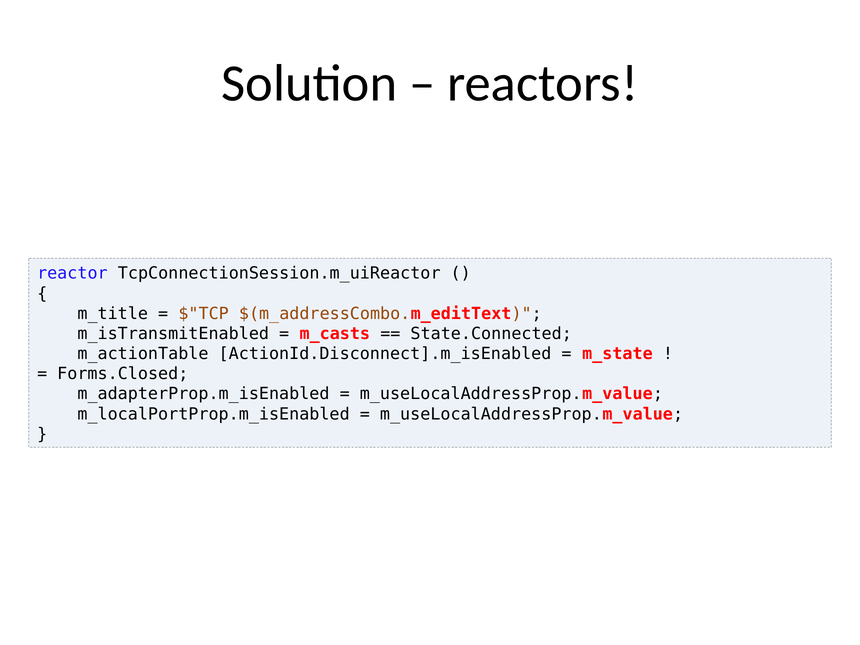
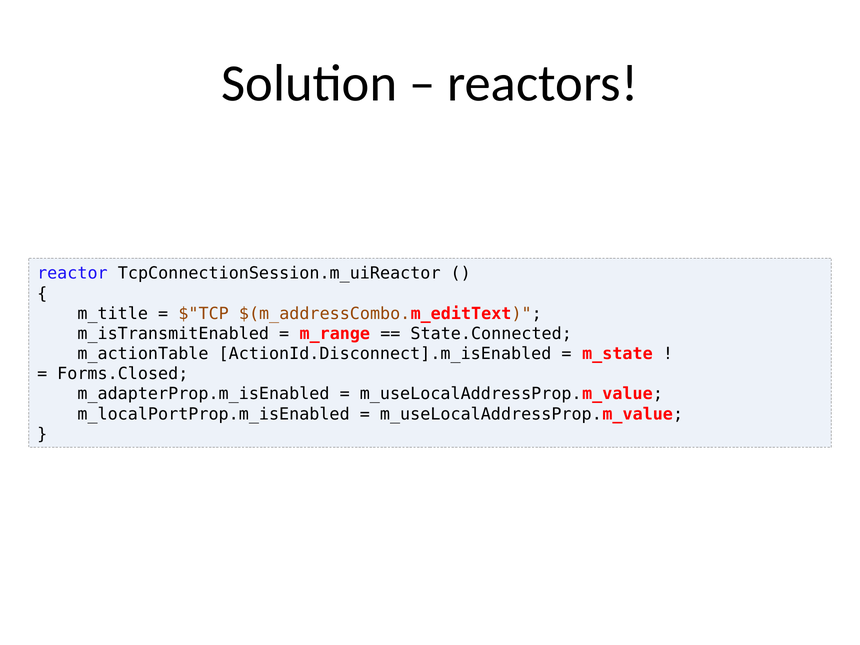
m_casts: m_casts -> m_range
